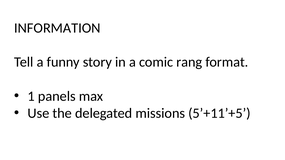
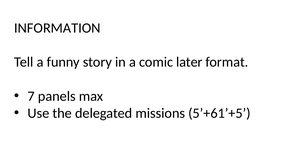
rang: rang -> later
1: 1 -> 7
5’+11’+5: 5’+11’+5 -> 5’+61’+5
